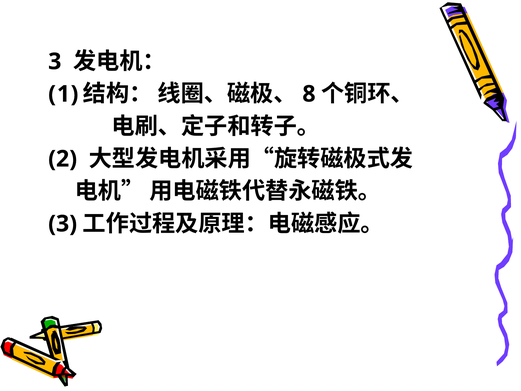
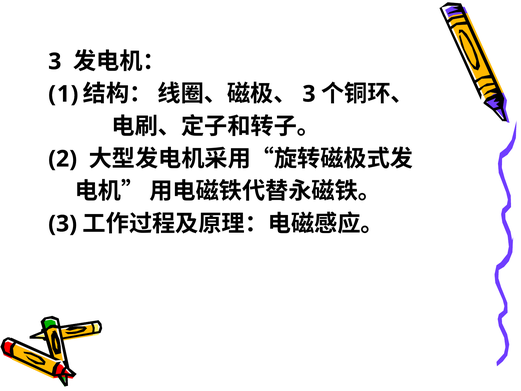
8 at (309, 94): 8 -> 3
